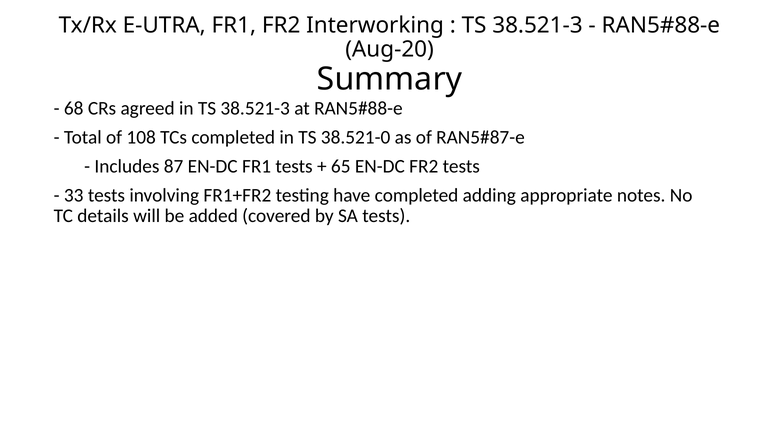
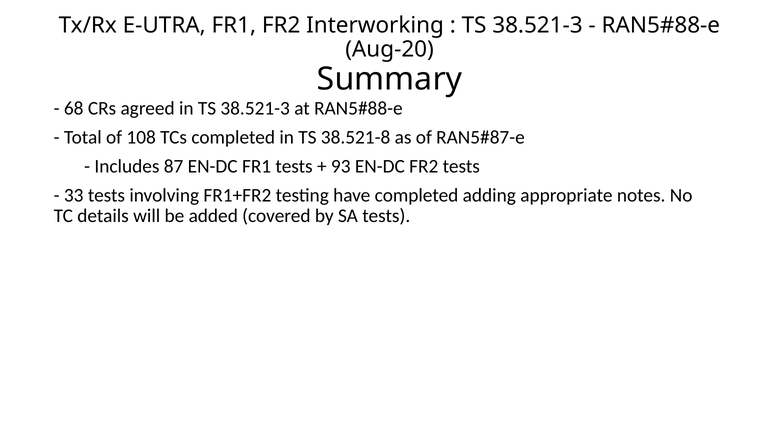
38.521-0: 38.521-0 -> 38.521-8
65: 65 -> 93
